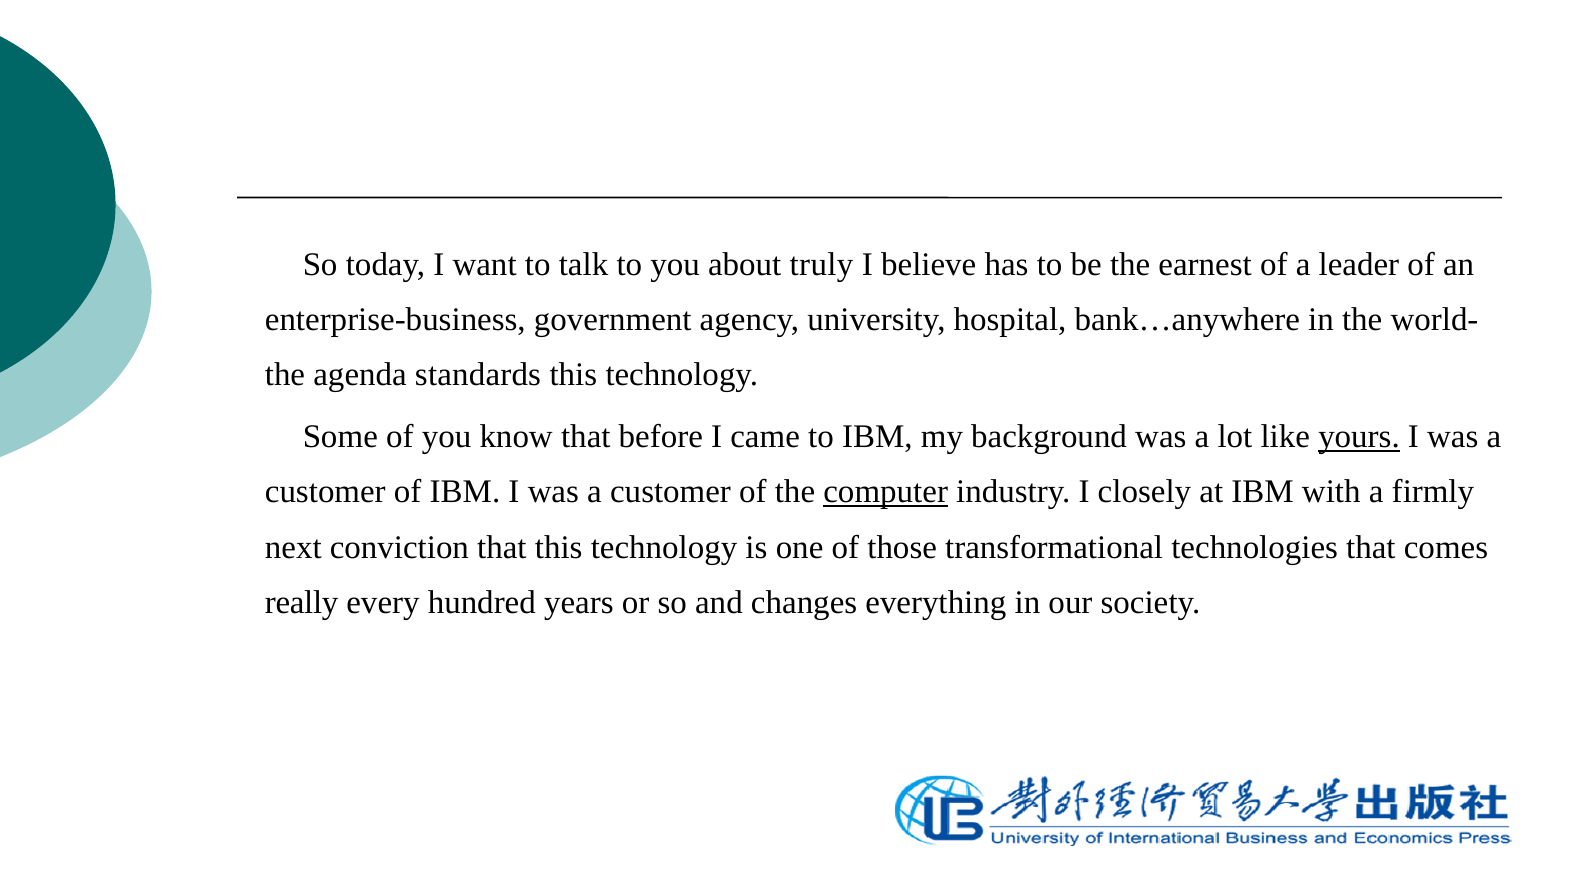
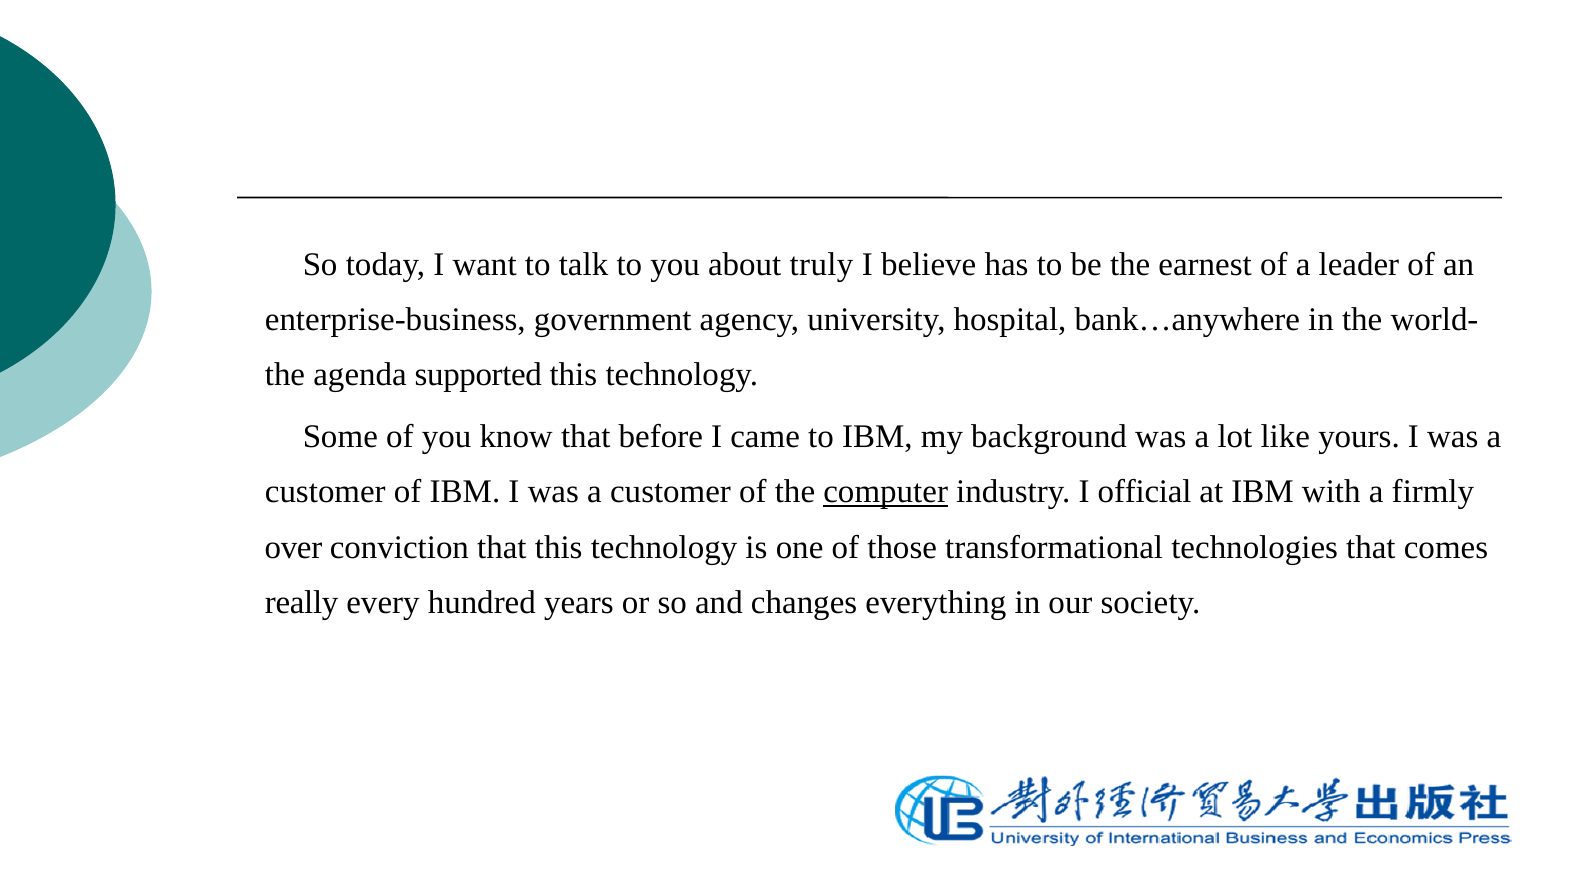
standards: standards -> supported
yours underline: present -> none
closely: closely -> official
next: next -> over
